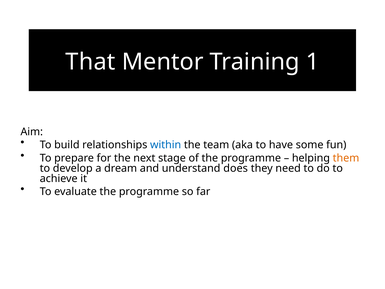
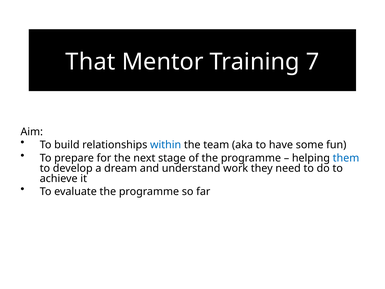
1: 1 -> 7
them colour: orange -> blue
does: does -> work
